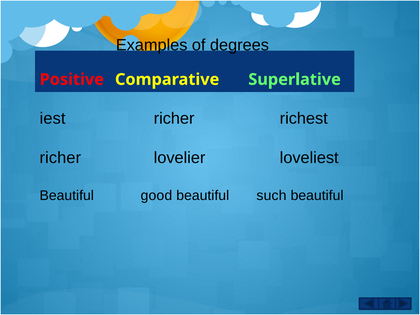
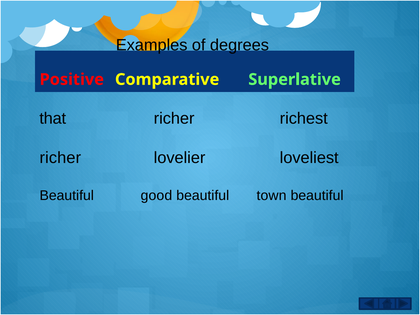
iest: iest -> that
such: such -> town
